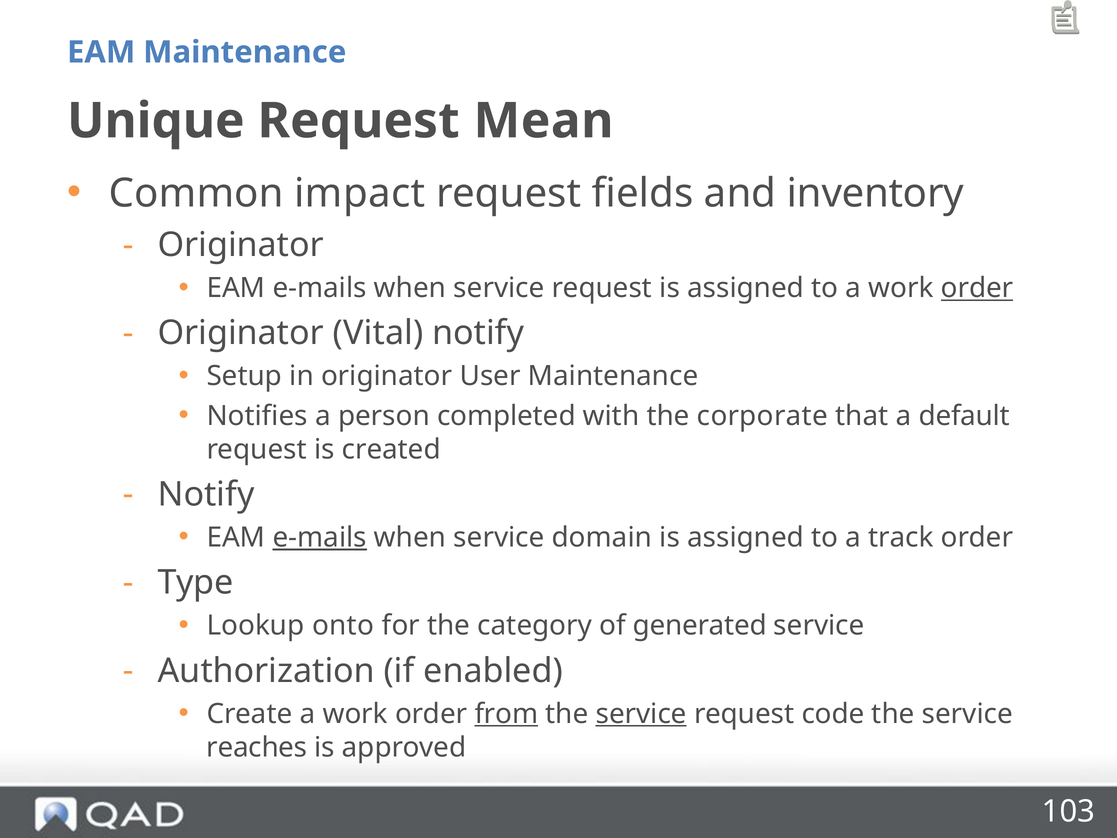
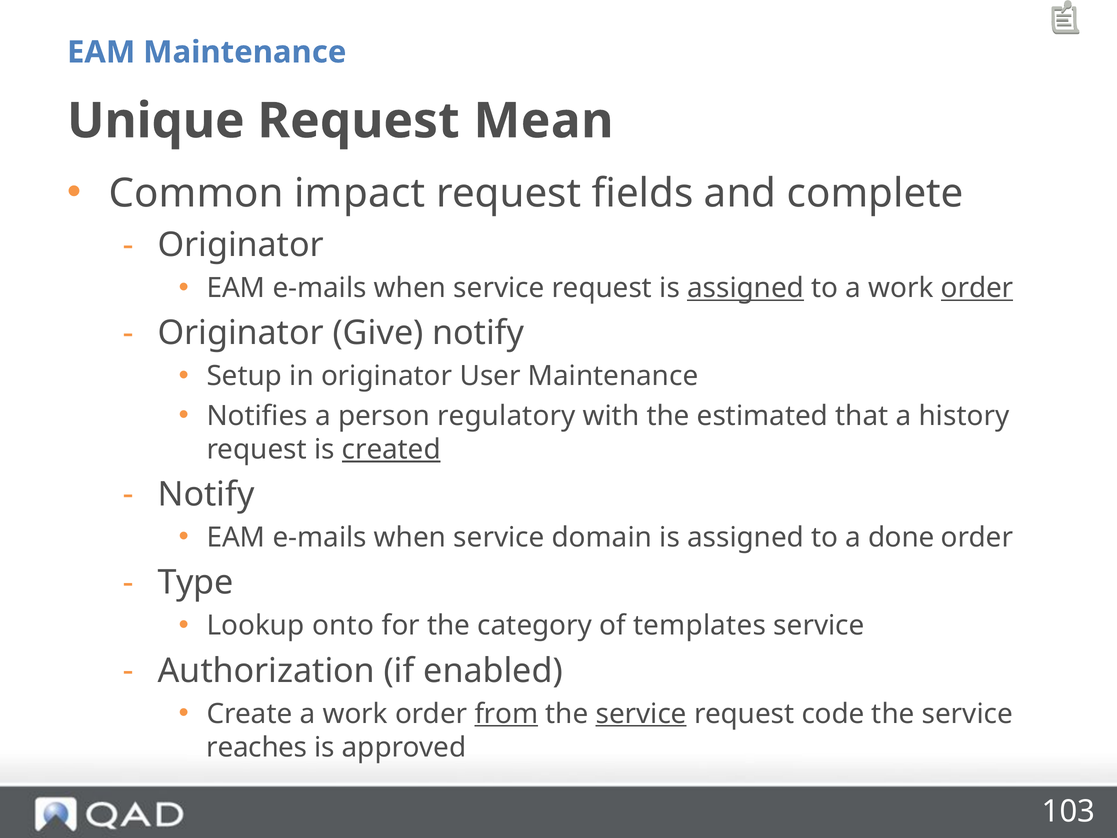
inventory: inventory -> complete
assigned at (746, 288) underline: none -> present
Vital: Vital -> Give
completed: completed -> regulatory
corporate: corporate -> estimated
default: default -> history
created underline: none -> present
e-mails at (320, 537) underline: present -> none
track: track -> done
generated: generated -> templates
